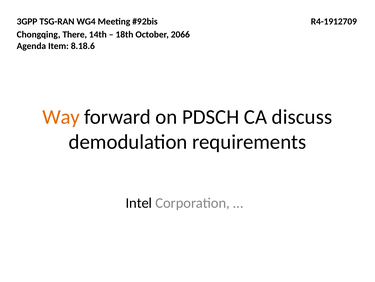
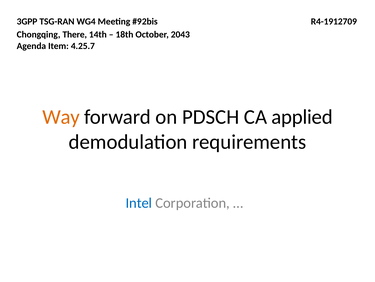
2066: 2066 -> 2043
8.18.6: 8.18.6 -> 4.25.7
discuss: discuss -> applied
Intel colour: black -> blue
